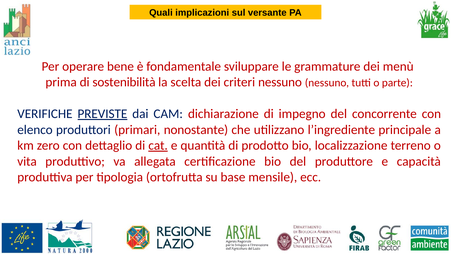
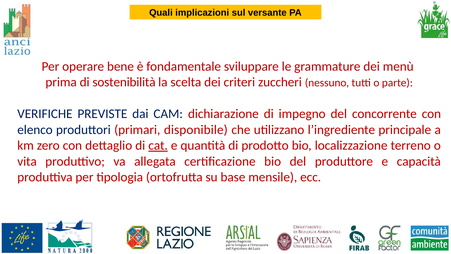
criteri nessuno: nessuno -> zuccheri
PREVISTE underline: present -> none
nonostante: nonostante -> disponibile
